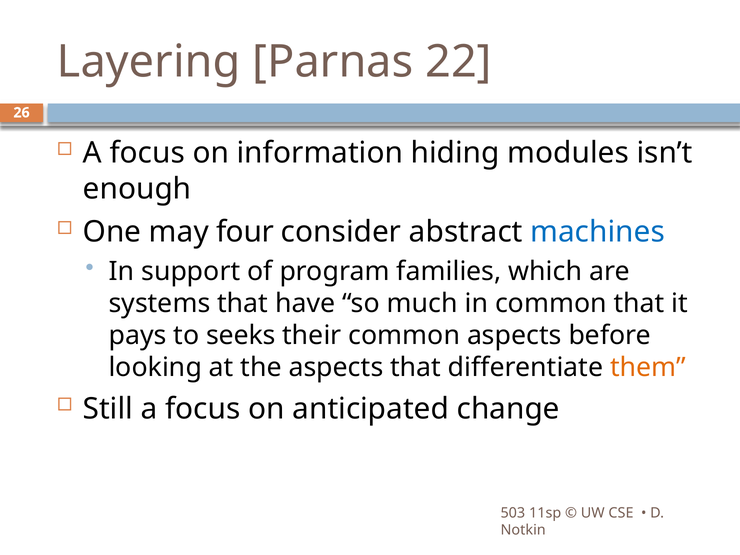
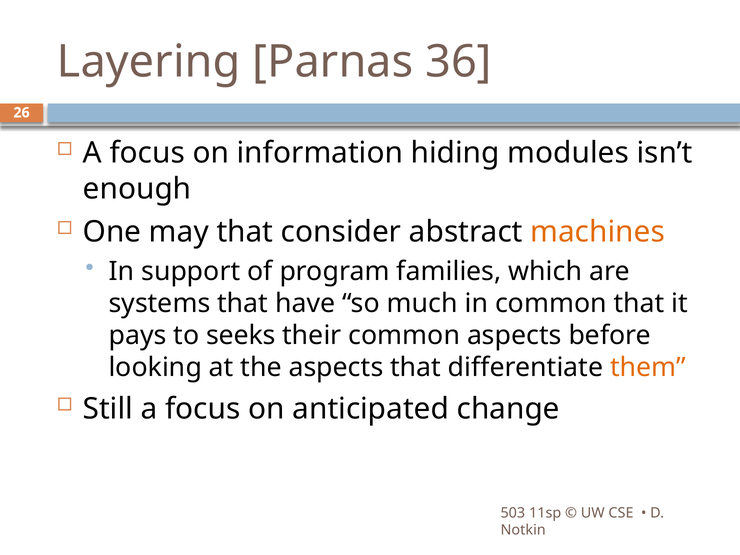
22: 22 -> 36
may four: four -> that
machines colour: blue -> orange
